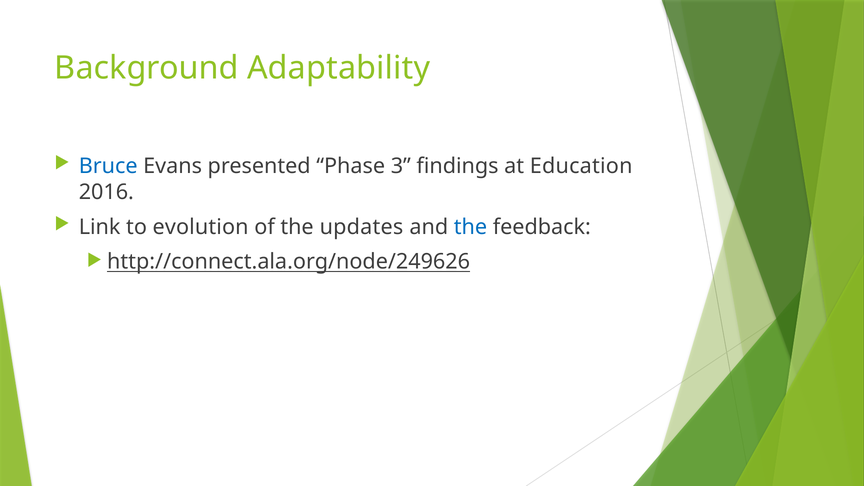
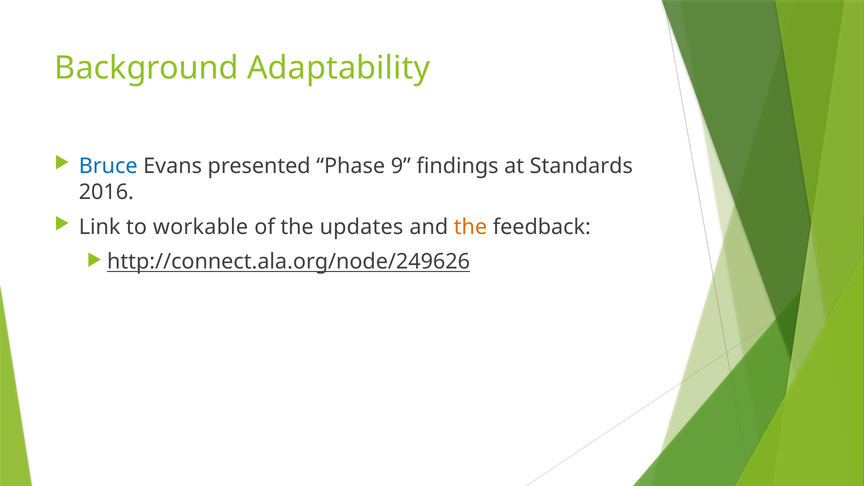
3: 3 -> 9
Education: Education -> Standards
evolution: evolution -> workable
the at (470, 227) colour: blue -> orange
